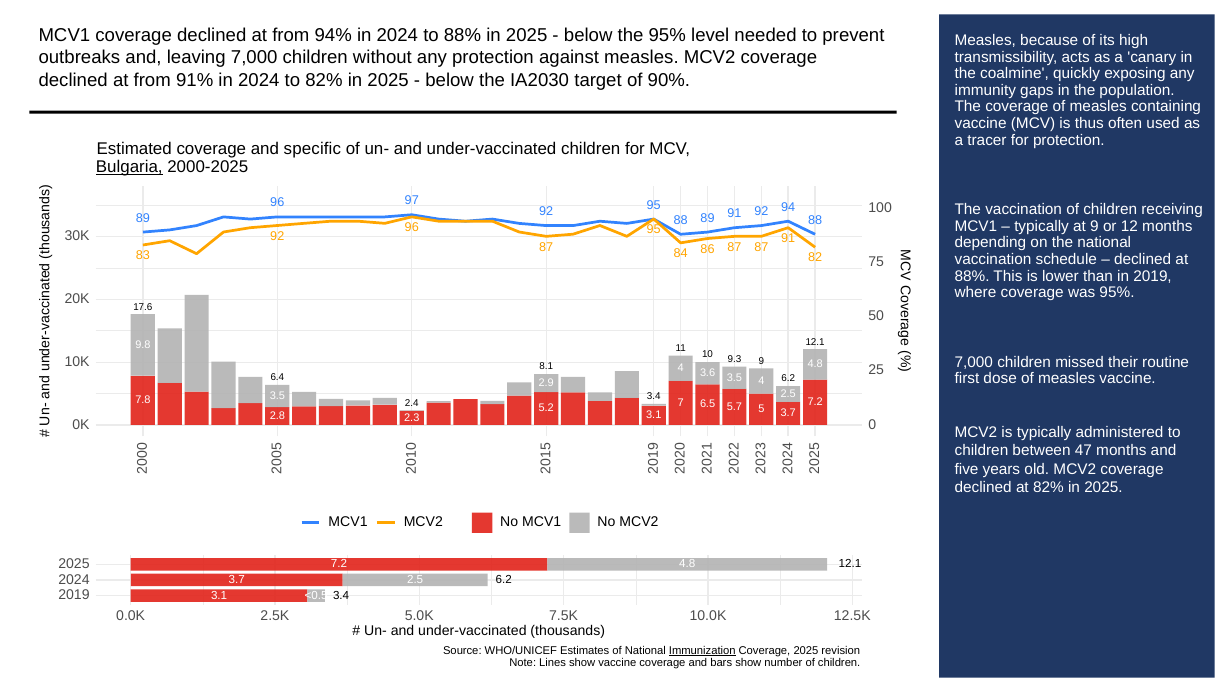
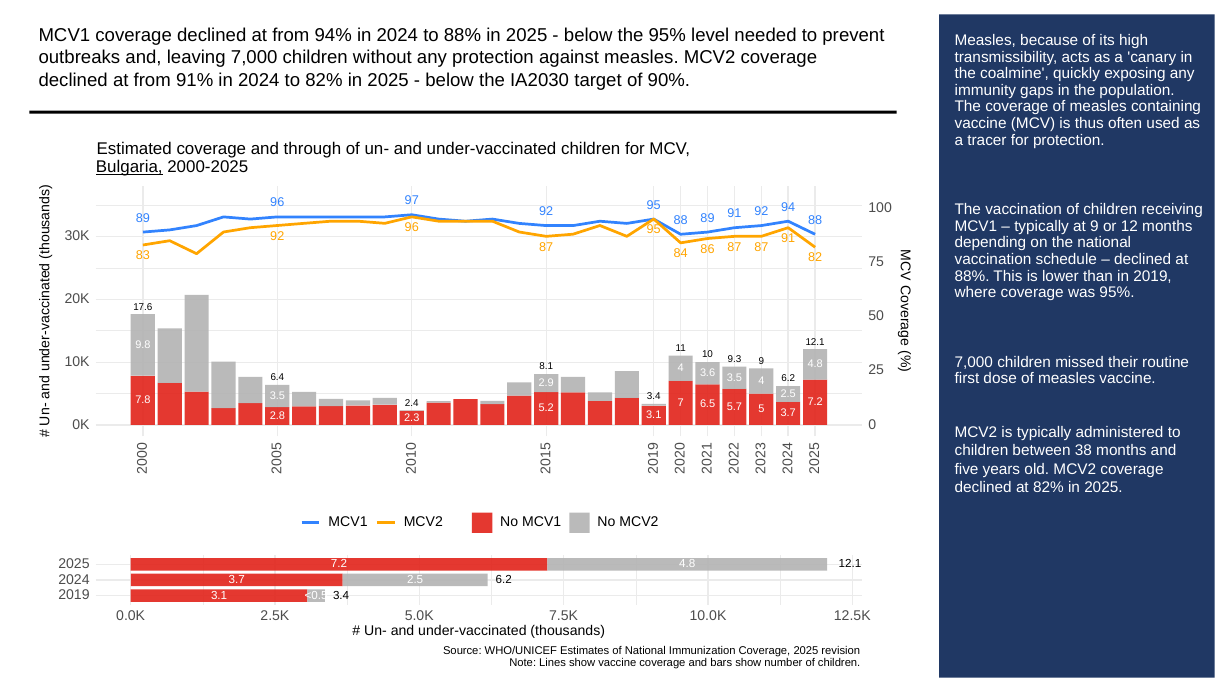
specific: specific -> through
47: 47 -> 38
Immunization underline: present -> none
